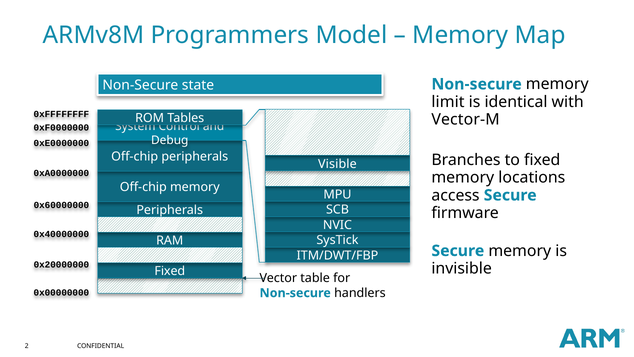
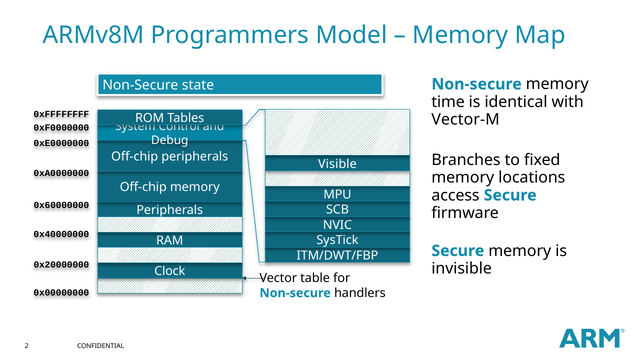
limit: limit -> time
Fixed at (170, 271): Fixed -> Clock
